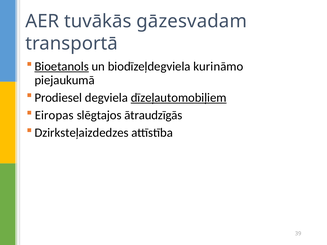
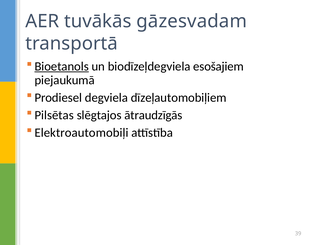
kurināmo: kurināmo -> esošajiem
dīzeļautomobiļiem underline: present -> none
Eiropas: Eiropas -> Pilsētas
Dzirksteļaizdedzes: Dzirksteļaizdedzes -> Elektroautomobiļi
